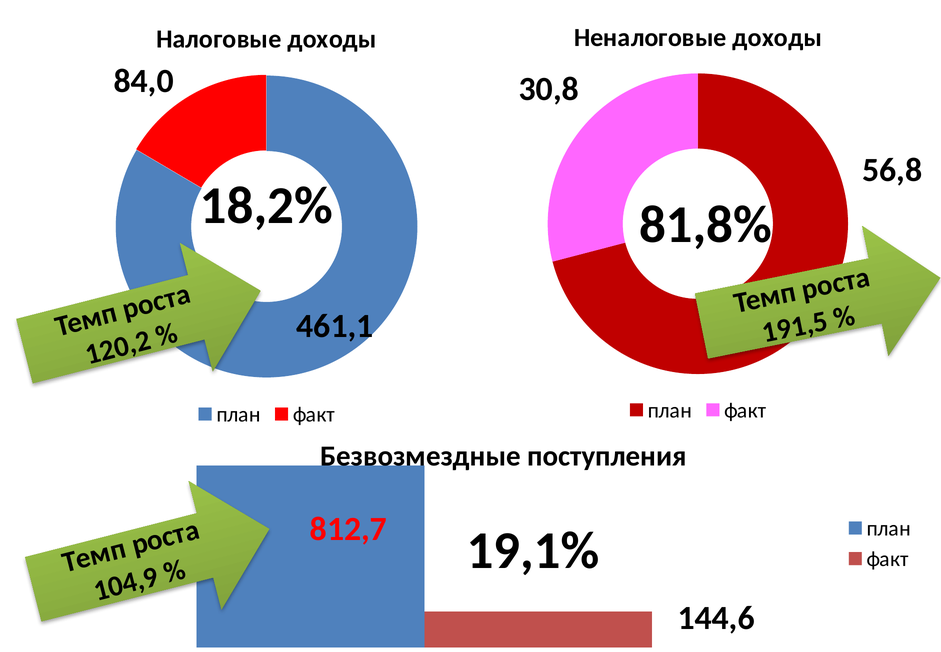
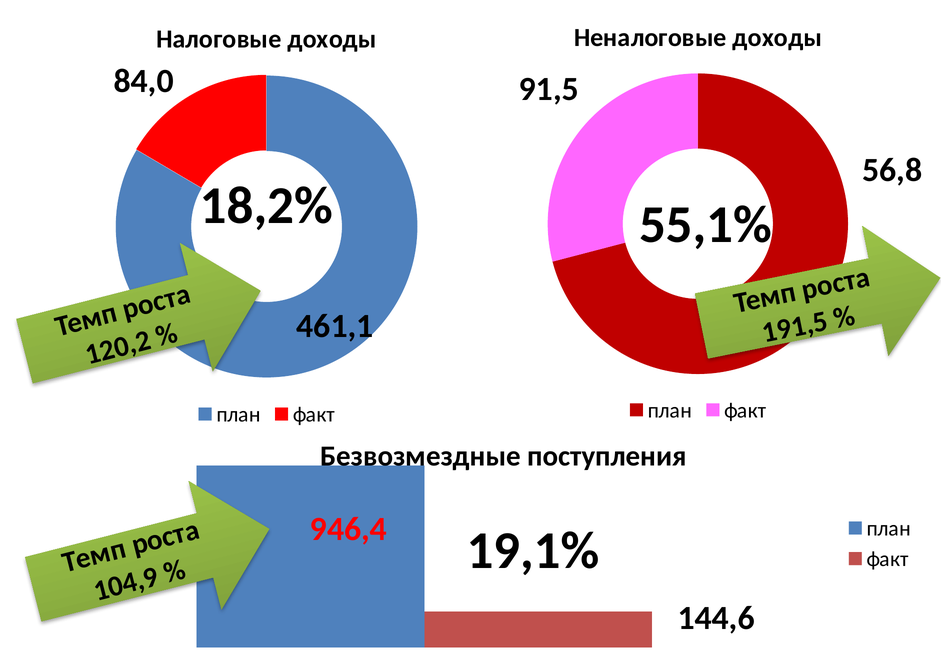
30,8: 30,8 -> 91,5
81,8%: 81,8% -> 55,1%
812,7: 812,7 -> 946,4
